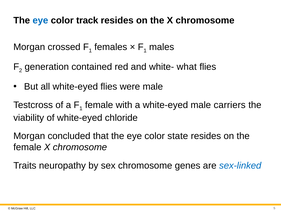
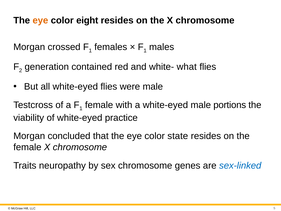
eye at (40, 20) colour: blue -> orange
track: track -> eight
carriers: carriers -> portions
chloride: chloride -> practice
